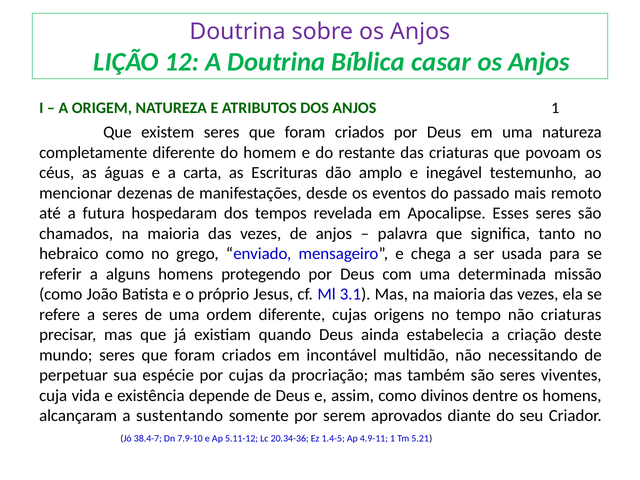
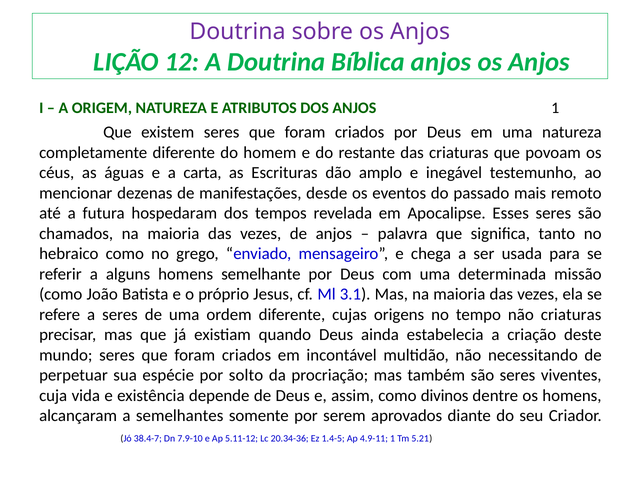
Bíblica casar: casar -> anjos
protegendo: protegendo -> semelhante
por cujas: cujas -> solto
sustentando: sustentando -> semelhantes
